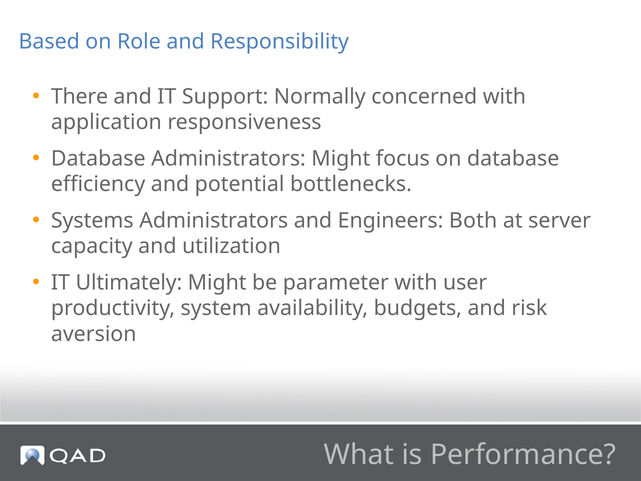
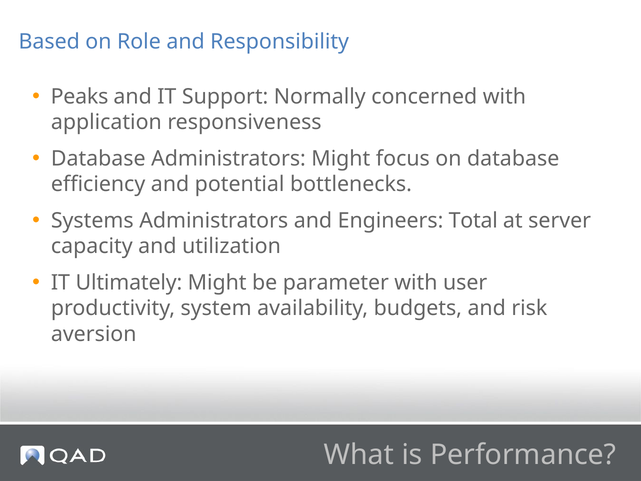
There: There -> Peaks
Both: Both -> Total
